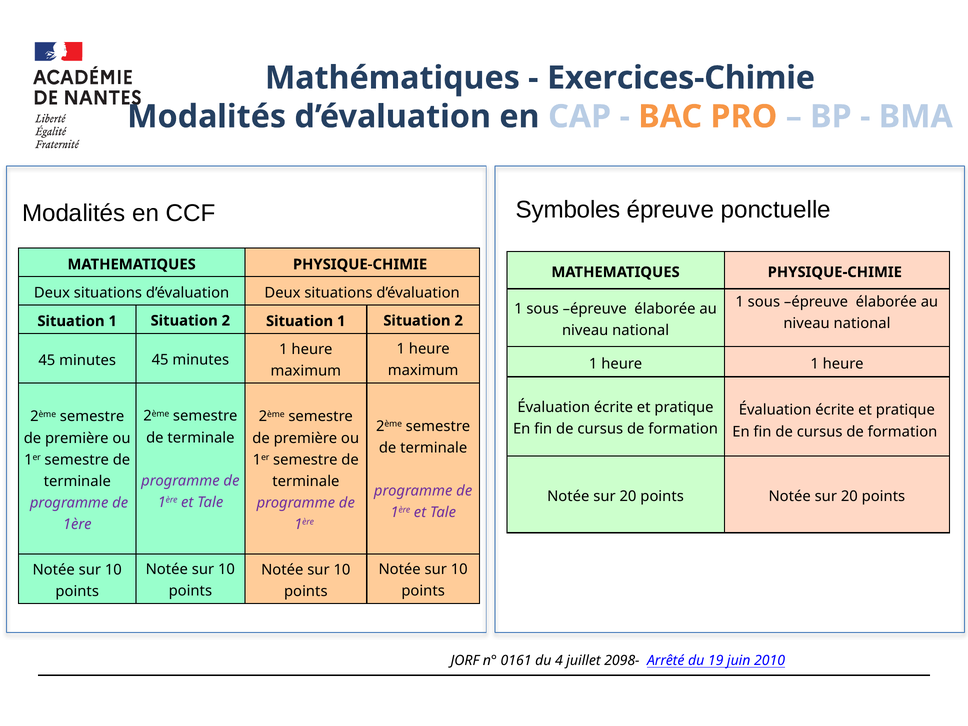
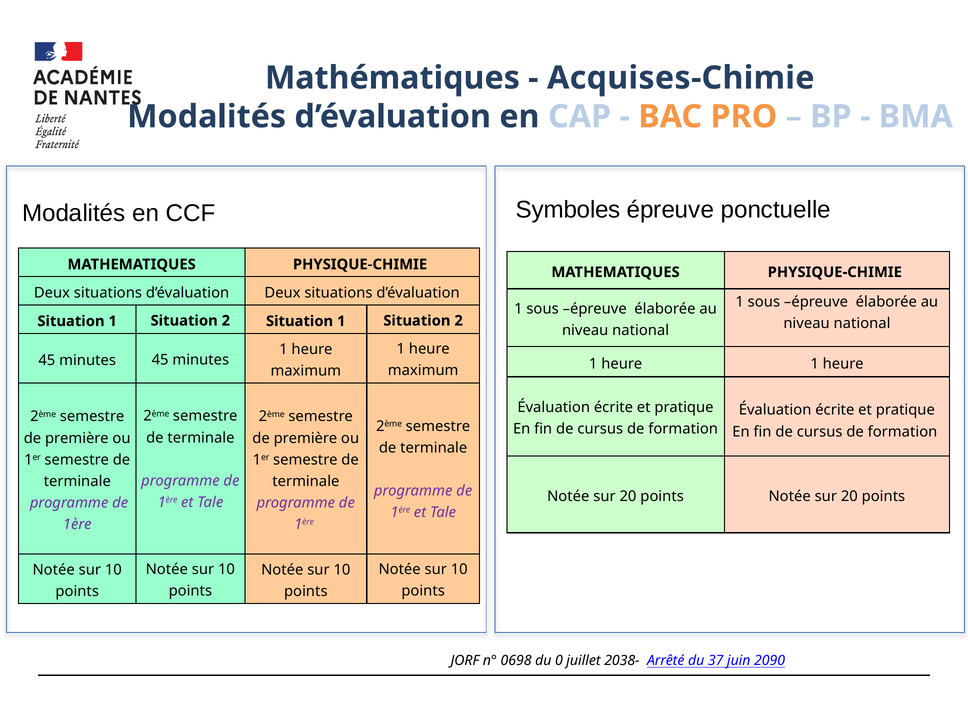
Exercices-Chimie: Exercices-Chimie -> Acquises-Chimie
0161: 0161 -> 0698
4: 4 -> 0
2098-: 2098- -> 2038-
19: 19 -> 37
2010: 2010 -> 2090
